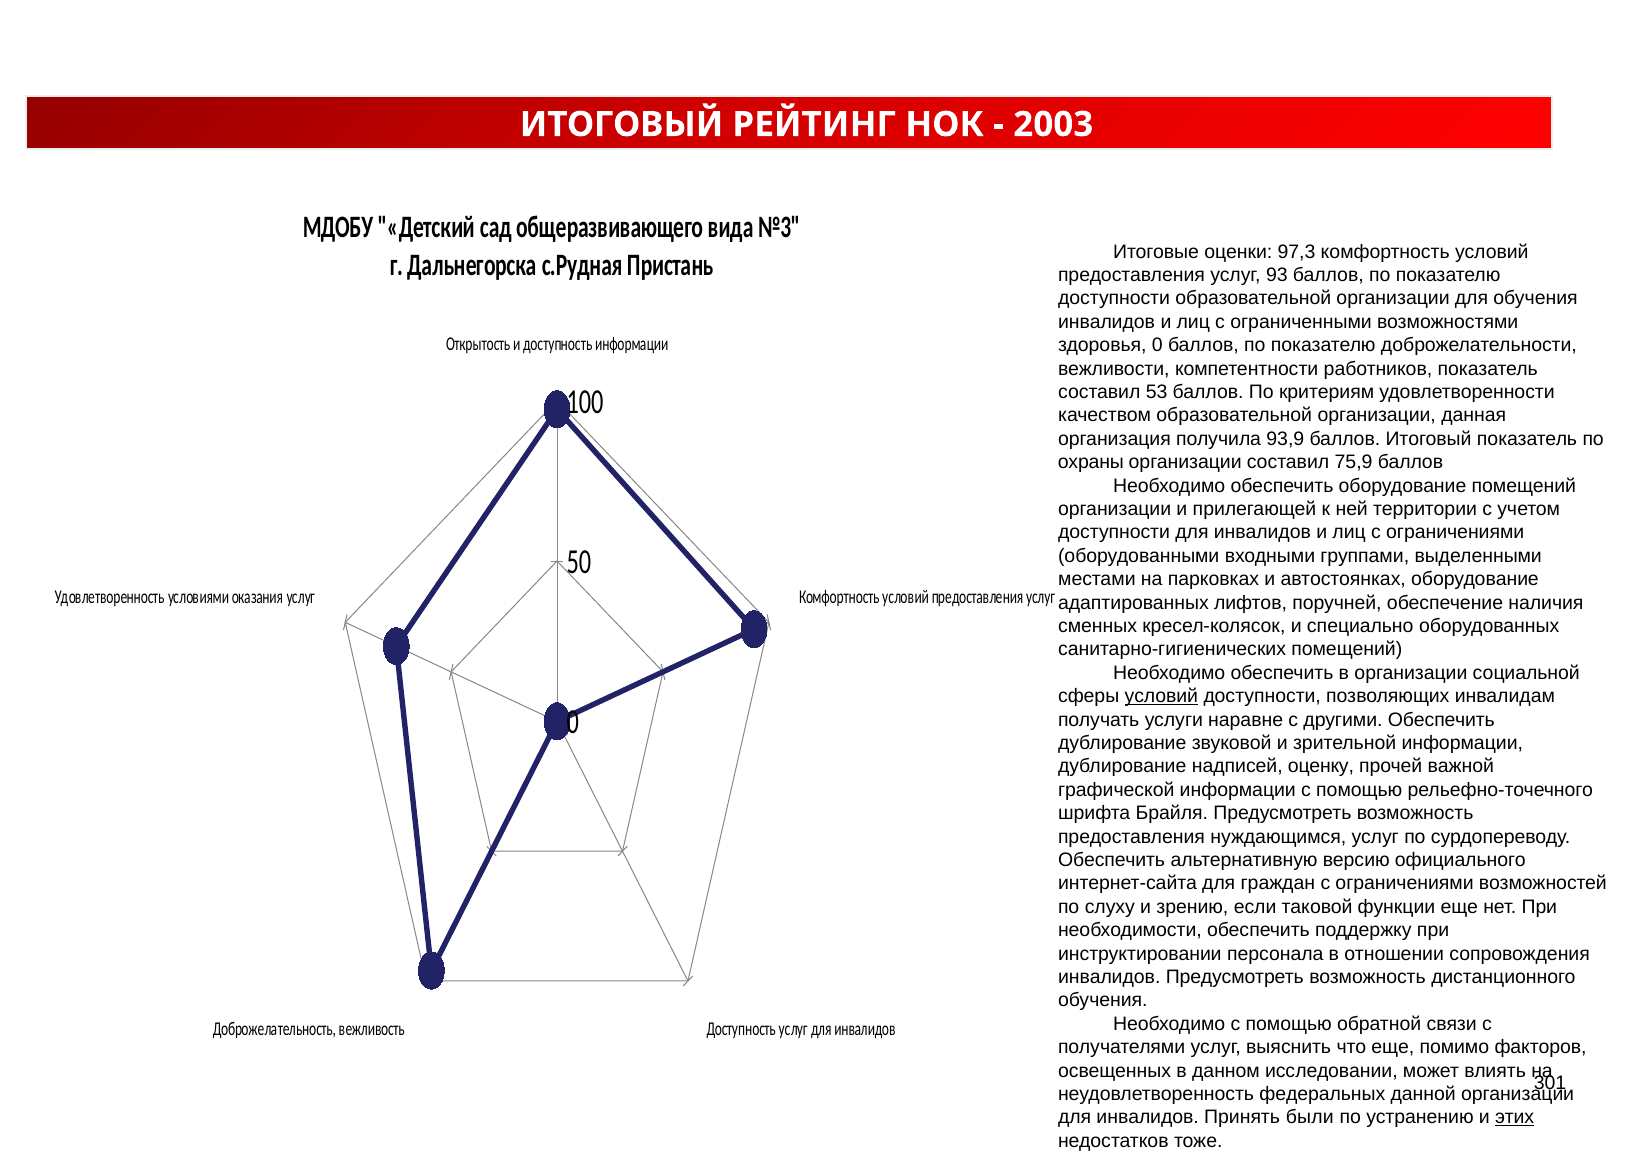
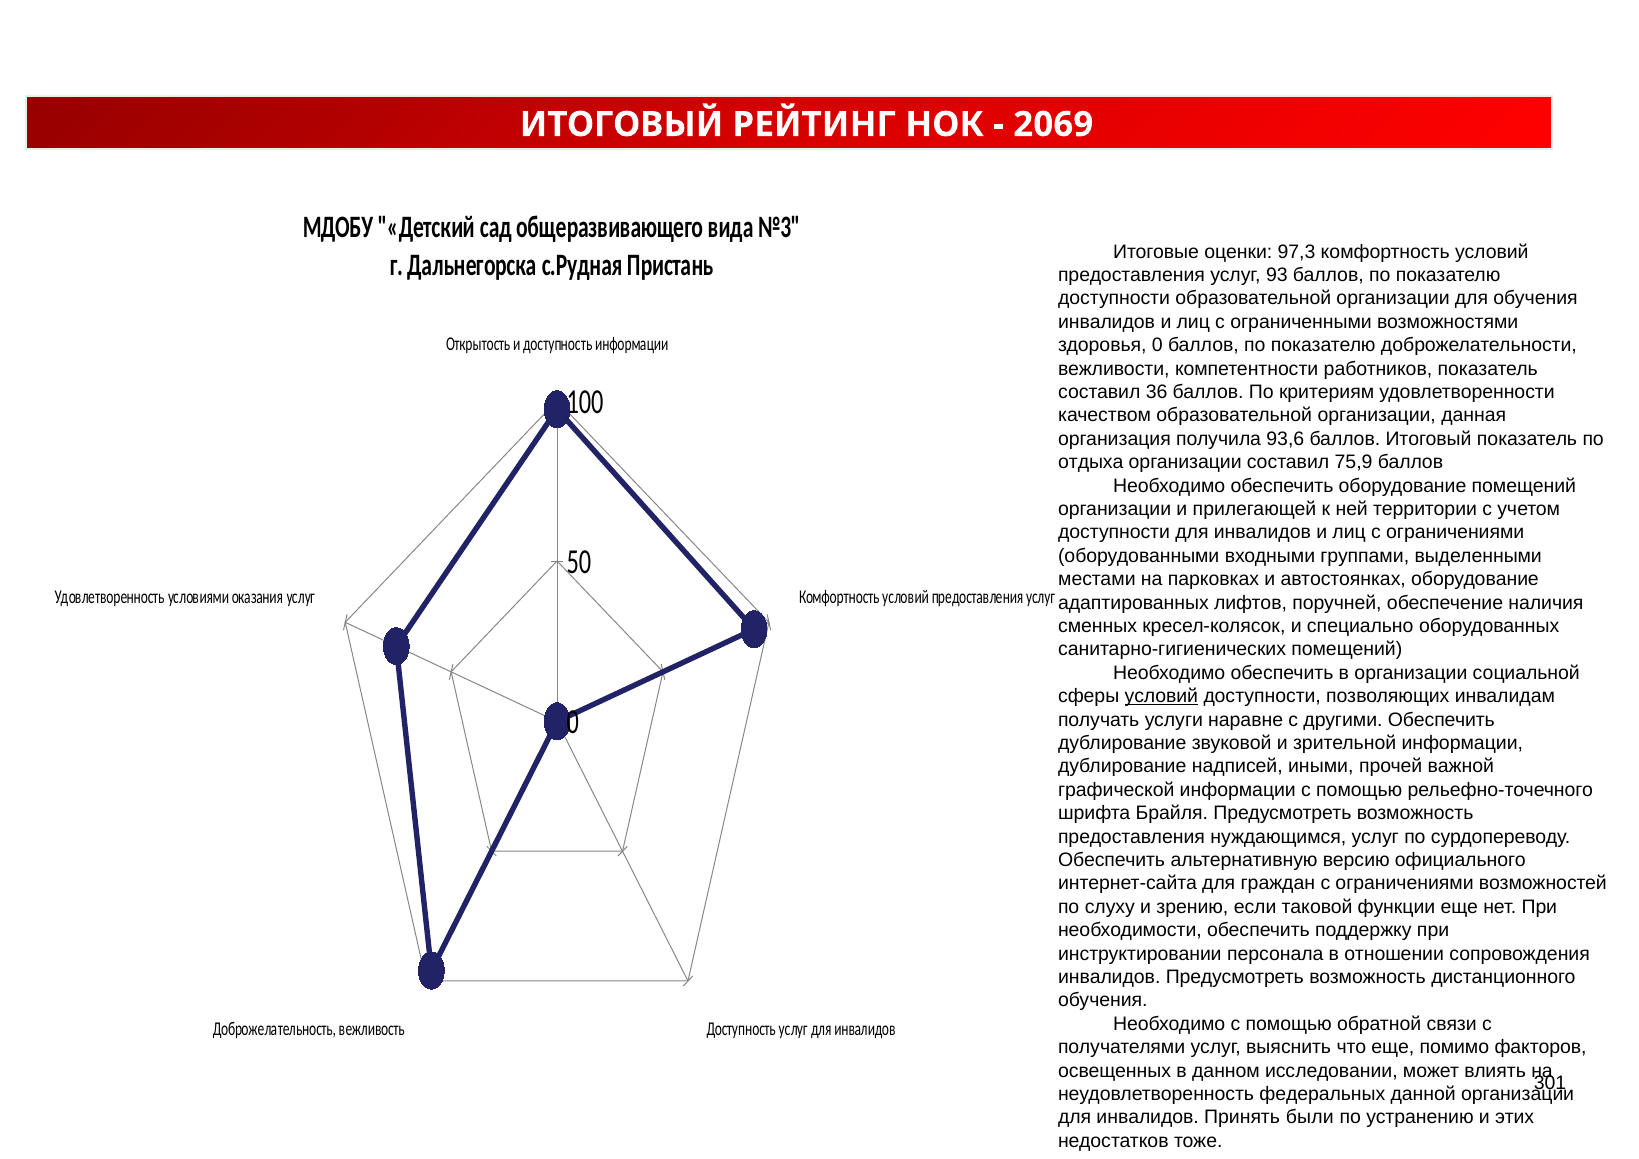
2003: 2003 -> 2069
53: 53 -> 36
93,9: 93,9 -> 93,6
охраны: охраны -> отдыха
оценку: оценку -> иными
этих underline: present -> none
